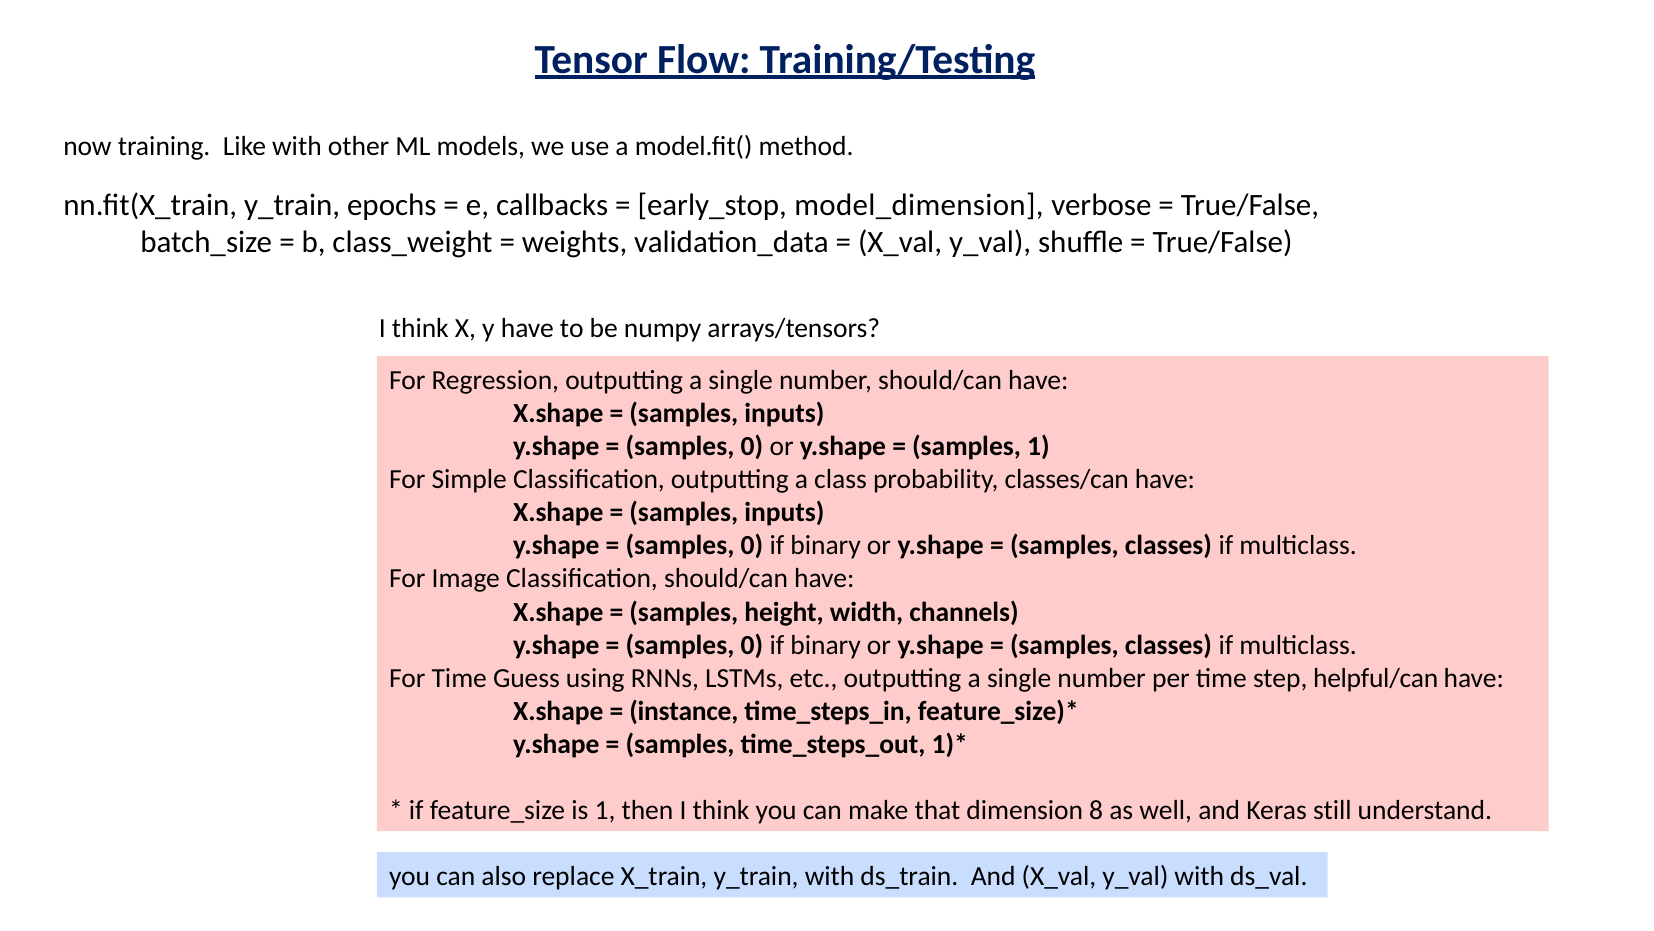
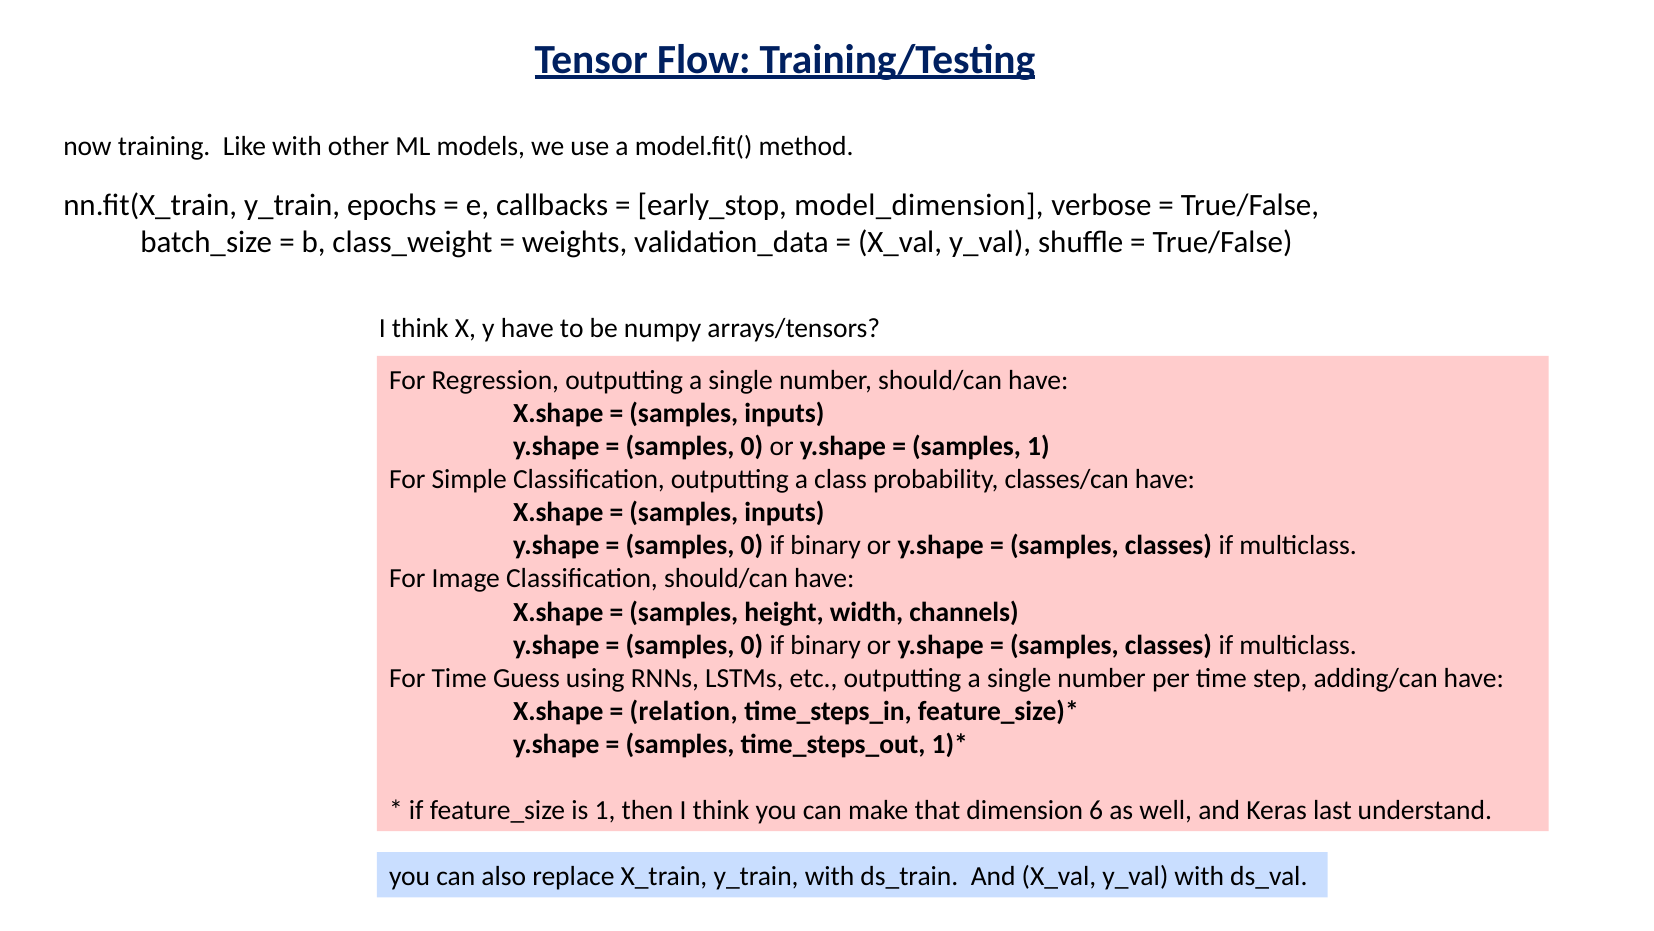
helpful/can: helpful/can -> adding/can
instance: instance -> relation
8: 8 -> 6
still: still -> last
